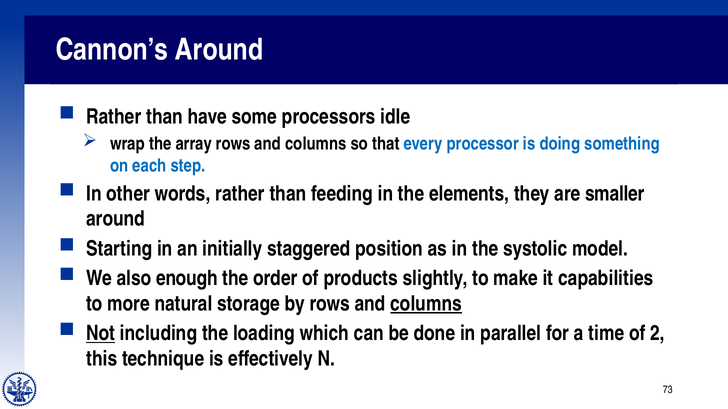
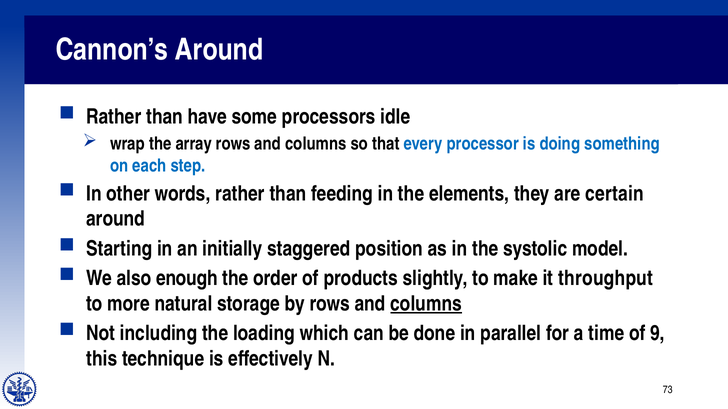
smaller: smaller -> certain
capabilities: capabilities -> throughput
Not underline: present -> none
2: 2 -> 9
